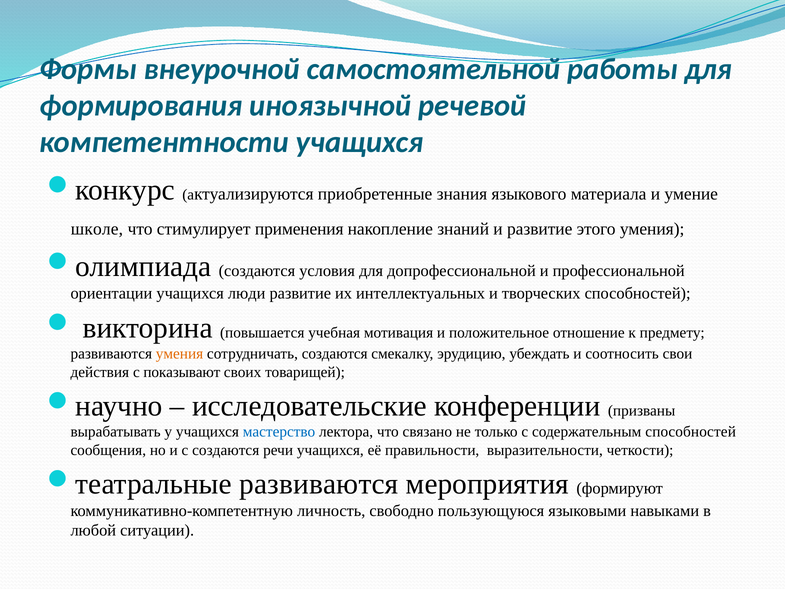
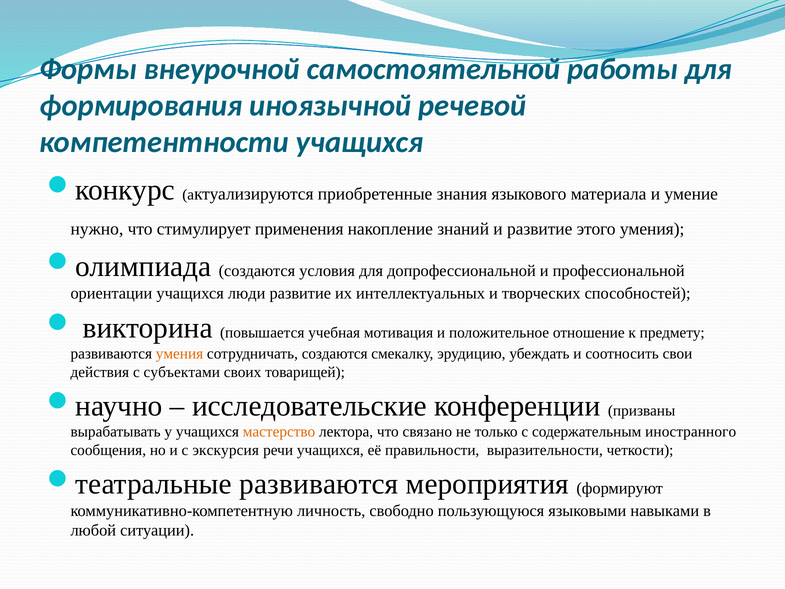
школе: школе -> нужно
показывают: показывают -> субъектами
мастерство colour: blue -> orange
содержательным способностей: способностей -> иностранного
с создаются: создаются -> экскурсия
